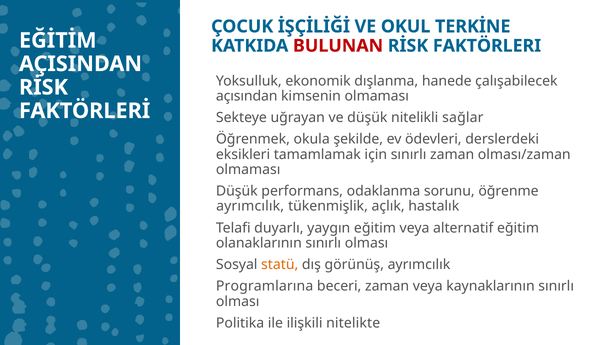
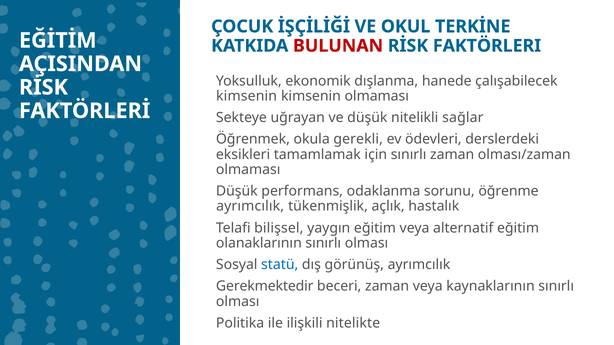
açısından at (247, 96): açısından -> kimsenin
şekilde: şekilde -> gerekli
duyarlı: duyarlı -> bilişsel
statü colour: orange -> blue
Programlarına: Programlarına -> Gerekmektedir
